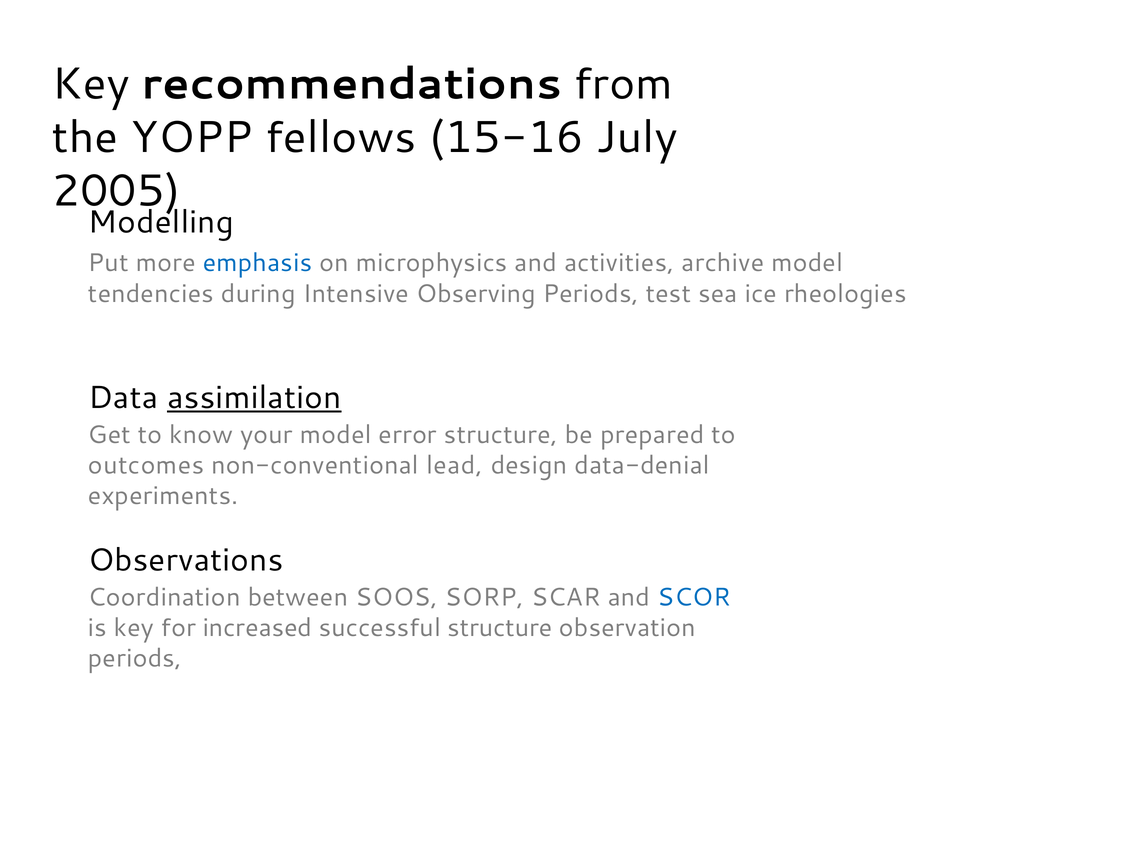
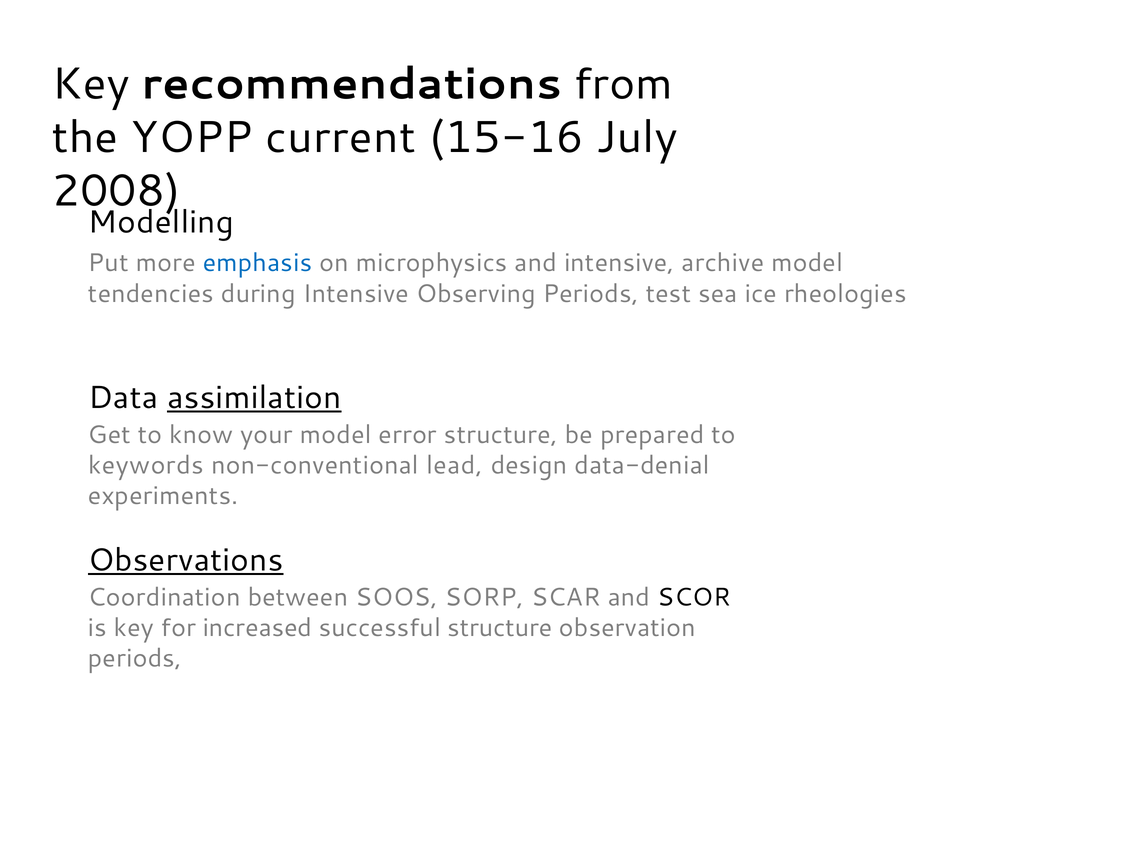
fellows: fellows -> current
2005: 2005 -> 2008
and activities: activities -> intensive
outcomes: outcomes -> keywords
Observations underline: none -> present
SCOR colour: blue -> black
